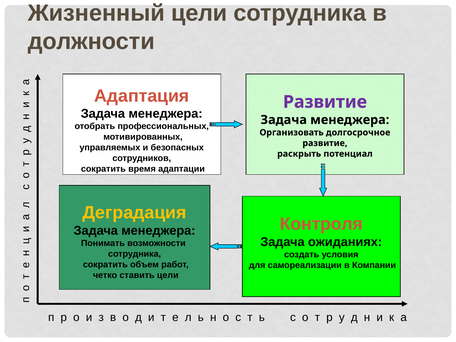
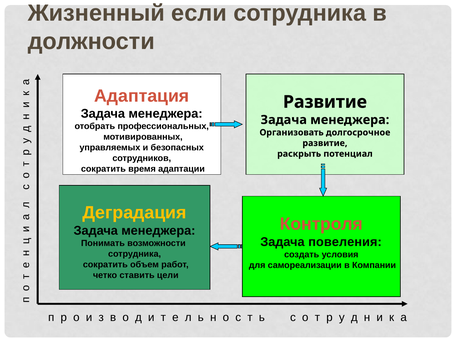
Жизненный цели: цели -> если
Развитие at (325, 102) colour: purple -> black
ожиданиях: ожиданиях -> повеления
